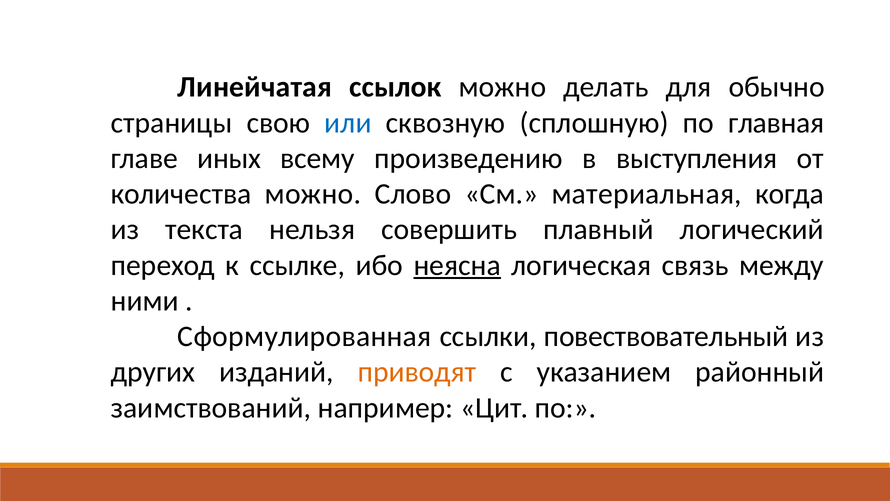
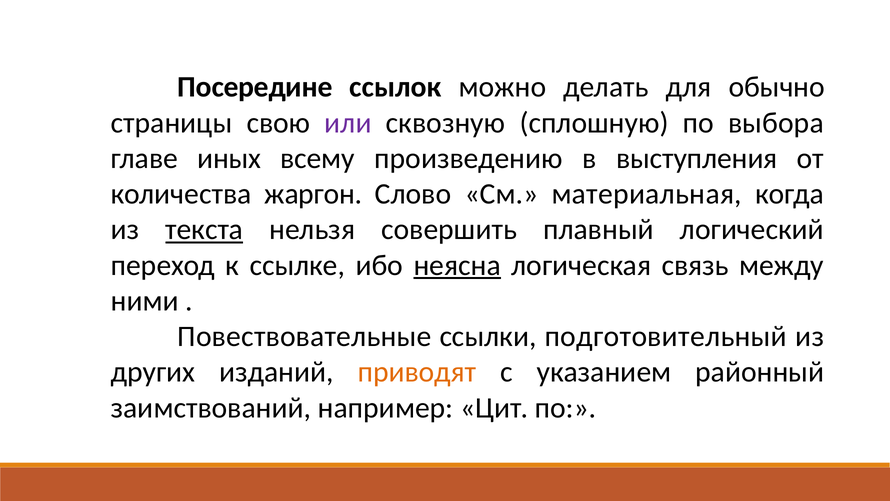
Линейчатая: Линейчатая -> Посередине
или colour: blue -> purple
главная: главная -> выбора
количества можно: можно -> жаргон
текста underline: none -> present
Сформулированная: Сформулированная -> Повествовательные
повествовательный: повествовательный -> подготовительный
